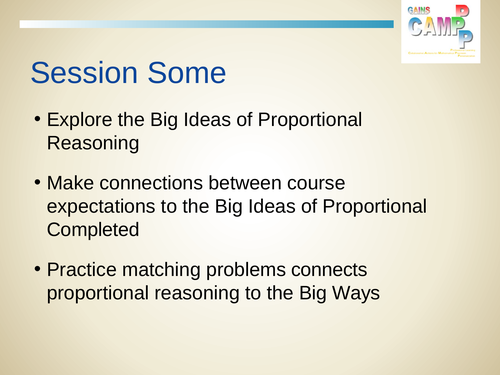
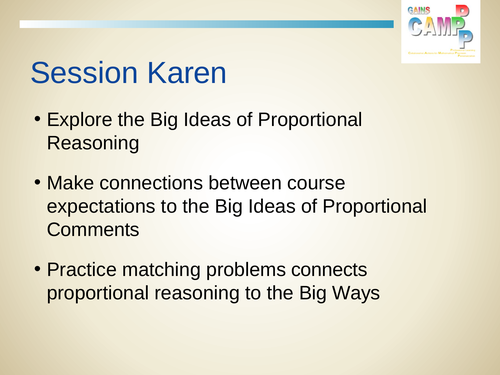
Some: Some -> Karen
Completed: Completed -> Comments
